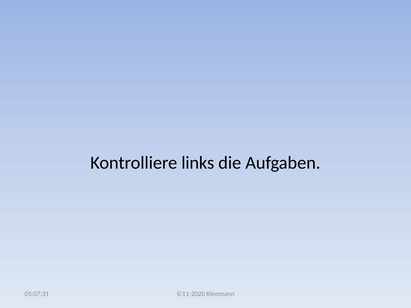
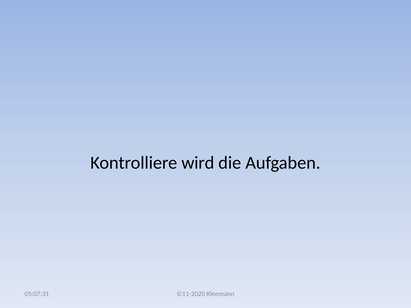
links: links -> wird
